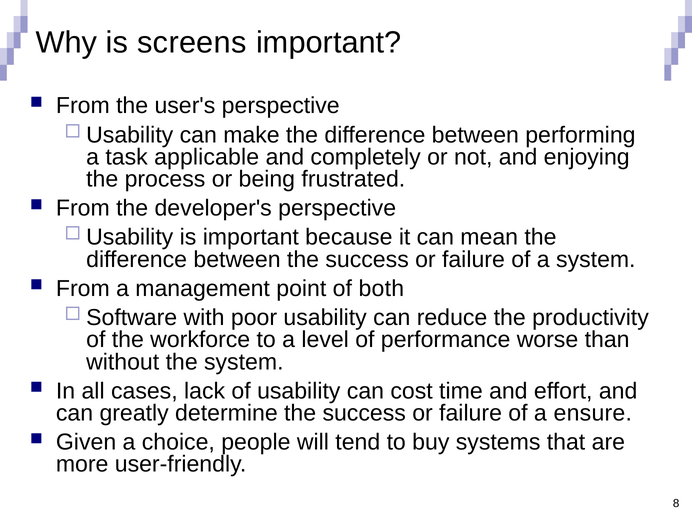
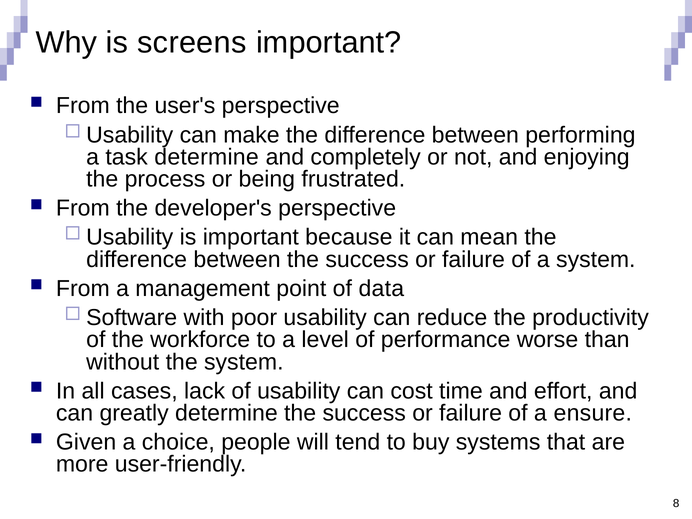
task applicable: applicable -> determine
both: both -> data
